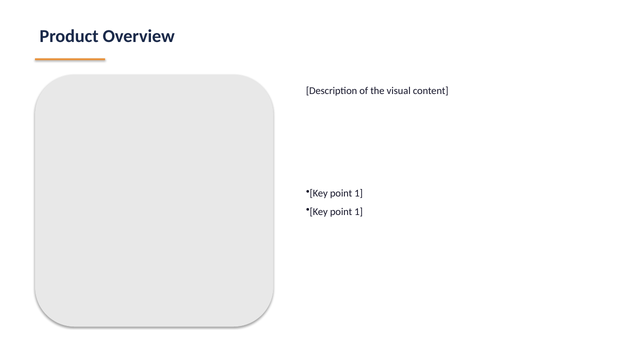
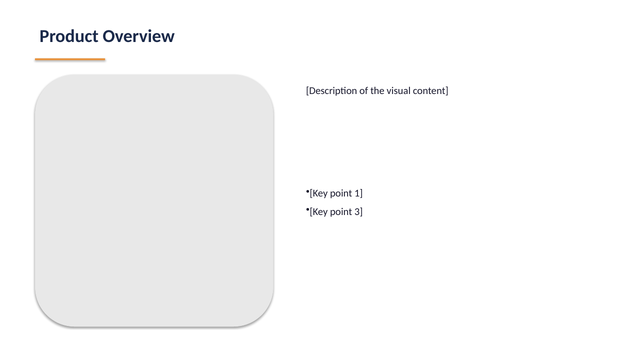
1 at (359, 212): 1 -> 3
